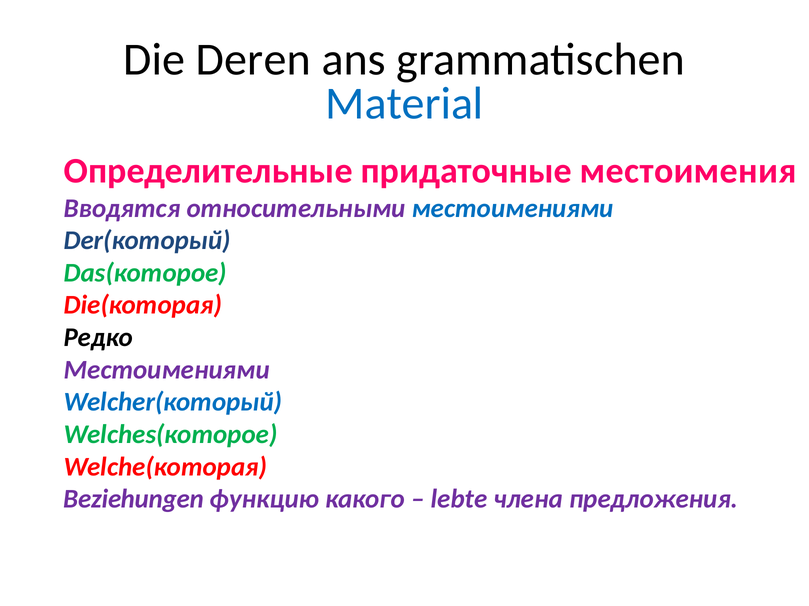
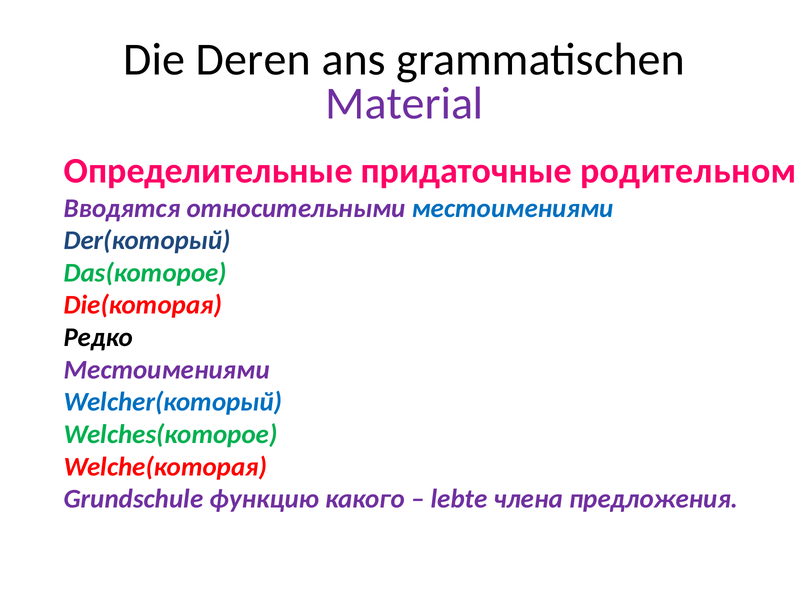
Material colour: blue -> purple
местоимения: местоимения -> родительном
Beziehungen: Beziehungen -> Grundschule
